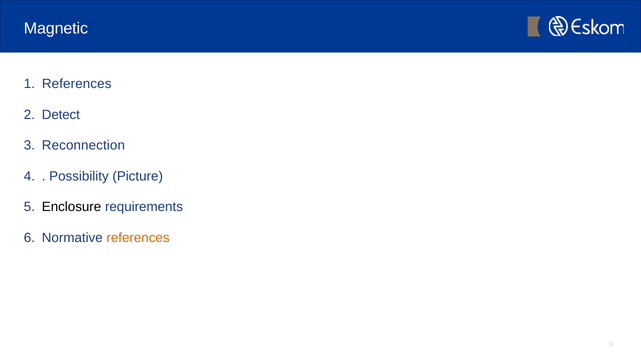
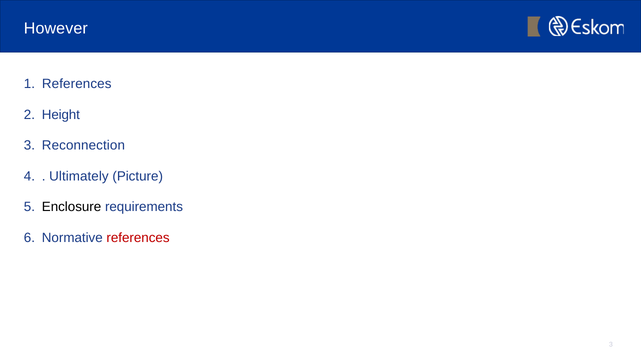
Magnetic: Magnetic -> However
Detect: Detect -> Height
Possibility: Possibility -> Ultimately
references at (138, 238) colour: orange -> red
